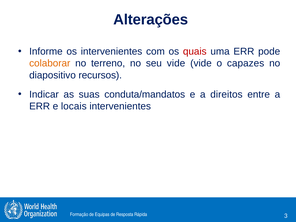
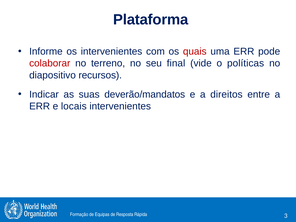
Alterações: Alterações -> Plataforma
colaborar colour: orange -> red
seu vide: vide -> final
capazes: capazes -> políticas
conduta/mandatos: conduta/mandatos -> deverão/mandatos
